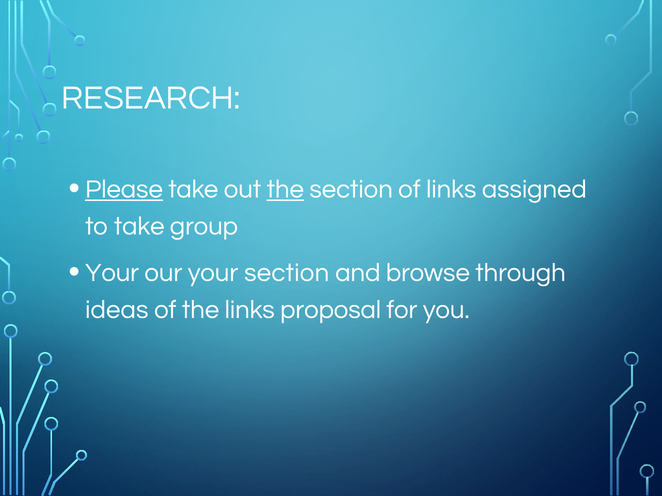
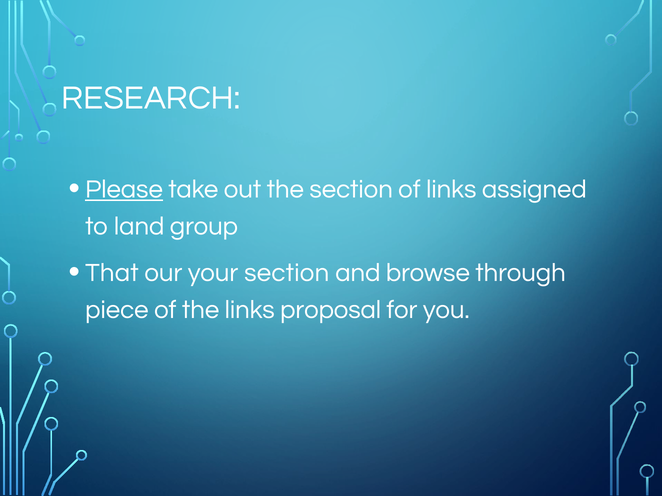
the at (285, 190) underline: present -> none
to take: take -> land
Your at (112, 273): Your -> That
ideas: ideas -> piece
